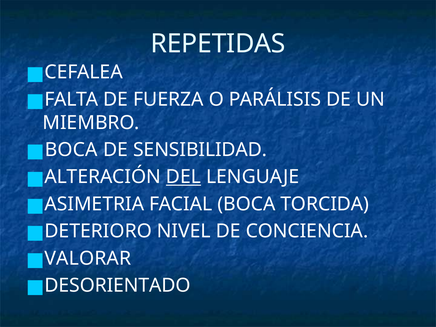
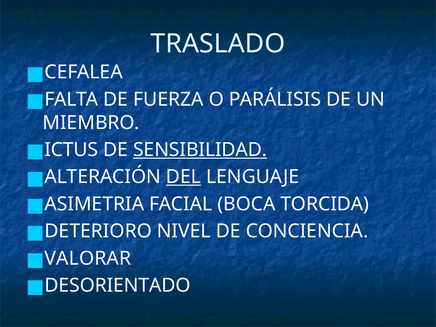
REPETIDAS: REPETIDAS -> TRASLADO
BOCA at (71, 150): BOCA -> ICTUS
SENSIBILIDAD underline: none -> present
